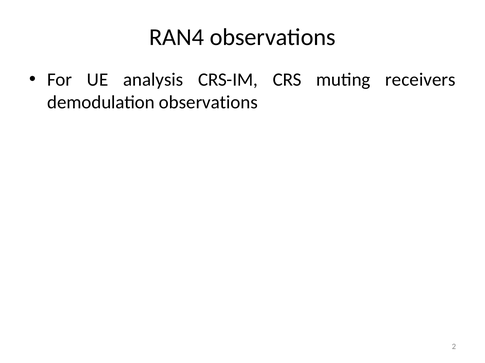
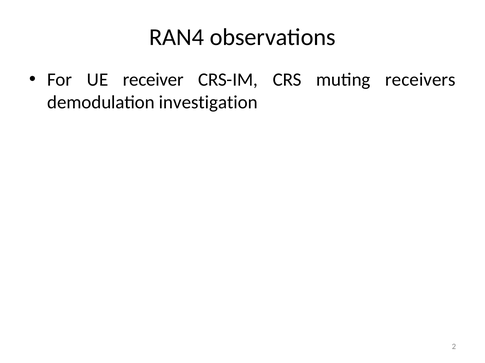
analysis: analysis -> receiver
demodulation observations: observations -> investigation
